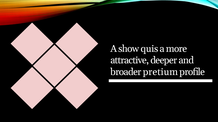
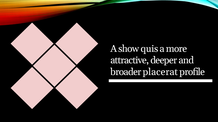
pretium: pretium -> placerat
